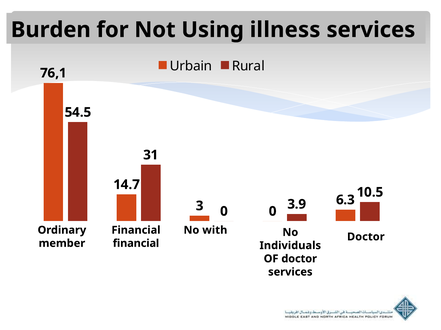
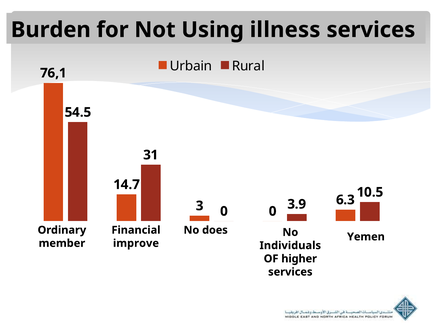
with: with -> does
Doctor at (366, 237): Doctor -> Yemen
financial at (136, 244): financial -> improve
OF doctor: doctor -> higher
